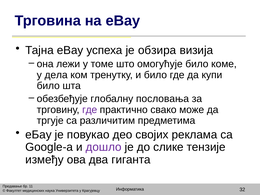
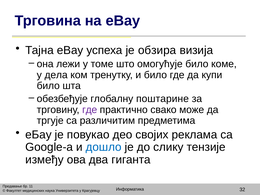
пословања: пословања -> поштарине
дошло colour: purple -> blue
слике: слике -> слику
